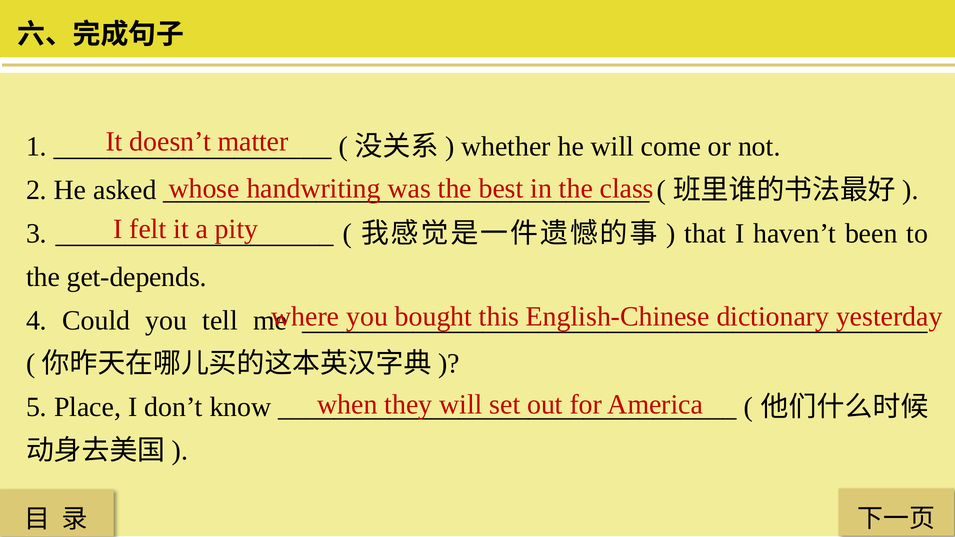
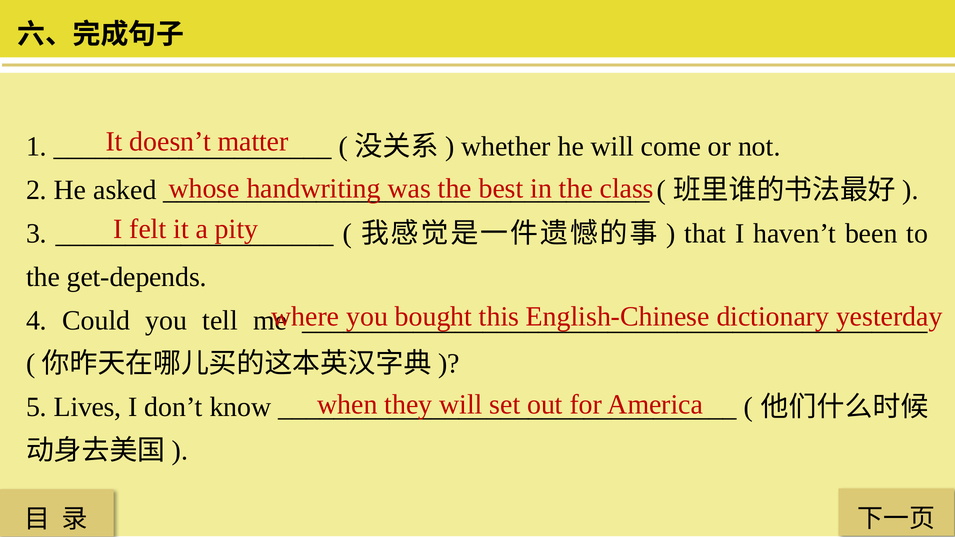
Place: Place -> Lives
